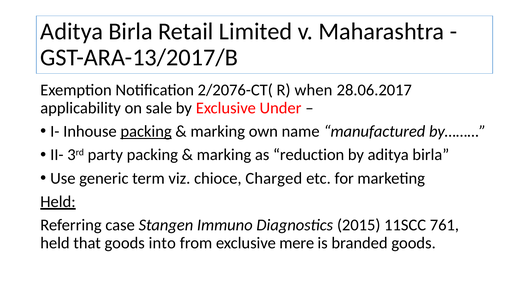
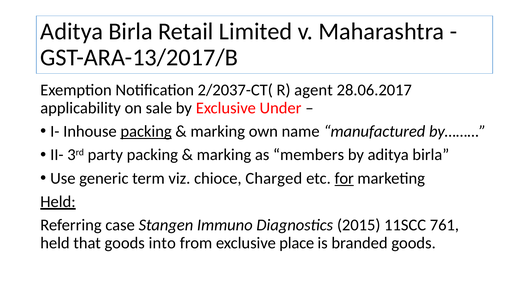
2/2076-CT(: 2/2076-CT( -> 2/2037-CT(
when: when -> agent
reduction: reduction -> members
for underline: none -> present
mere: mere -> place
